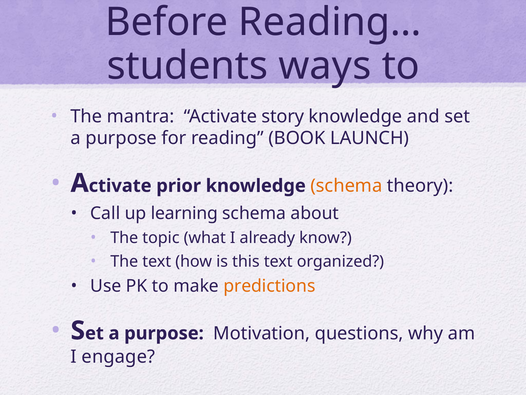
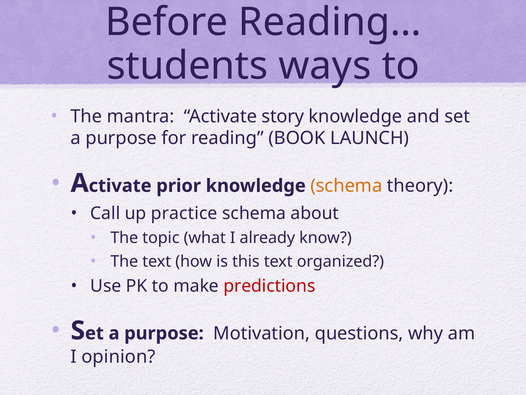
learning: learning -> practice
predictions colour: orange -> red
engage: engage -> opinion
